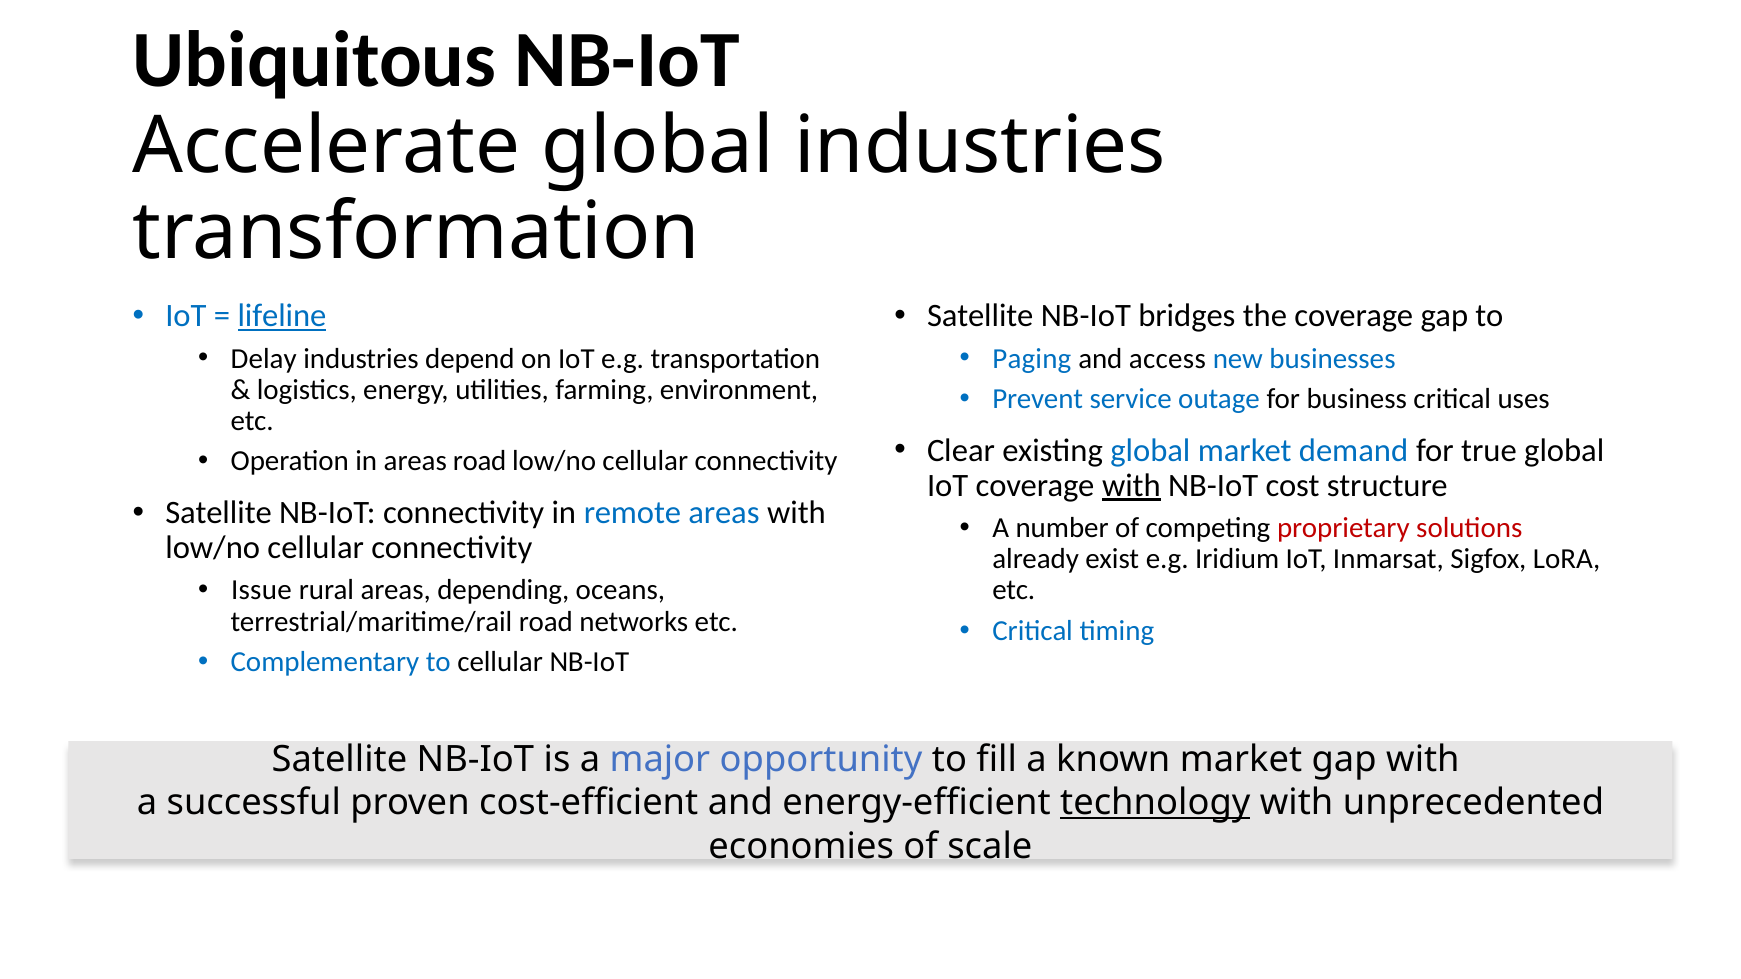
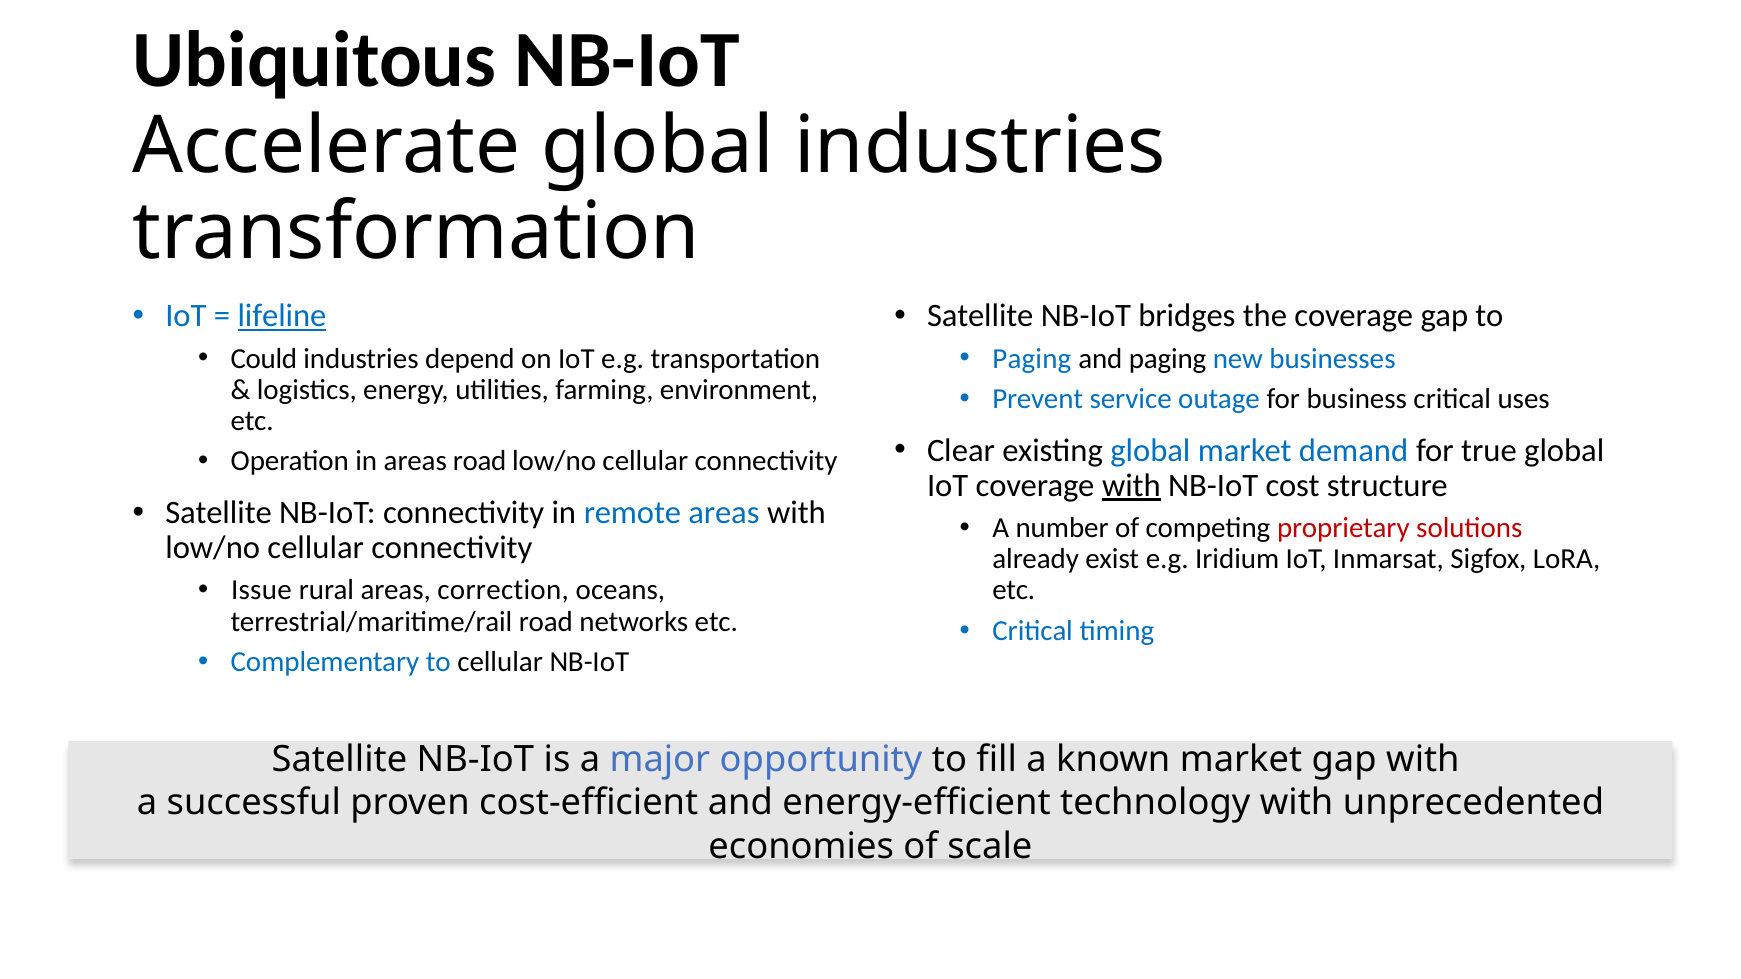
Delay: Delay -> Could
and access: access -> paging
depending: depending -> correction
technology underline: present -> none
